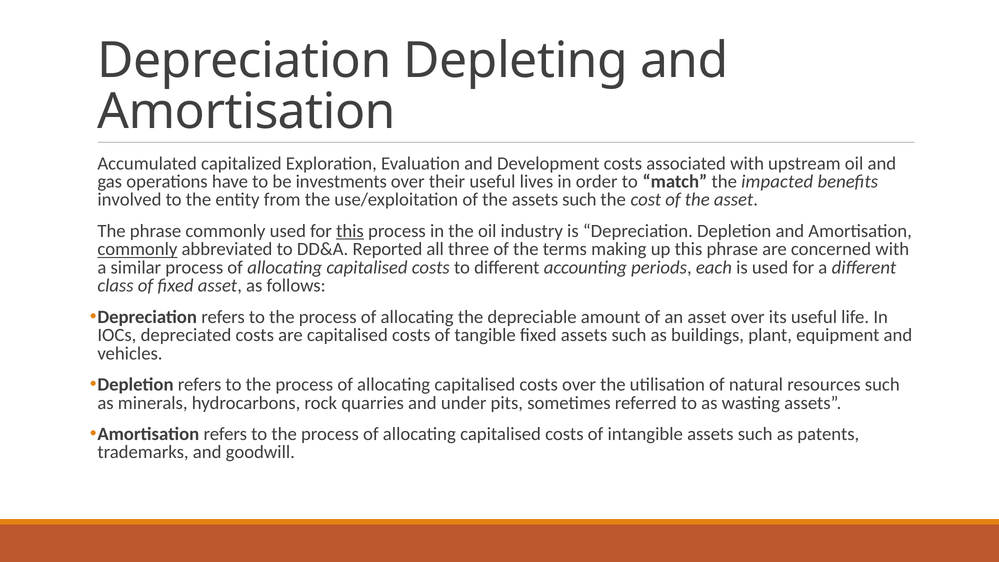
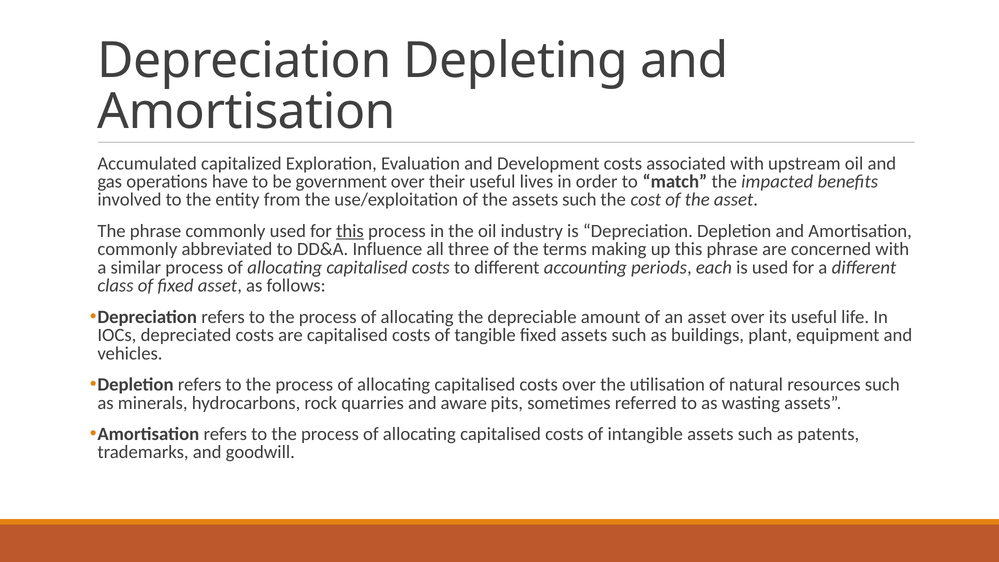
investments: investments -> government
commonly at (137, 249) underline: present -> none
Reported: Reported -> Influence
under: under -> aware
